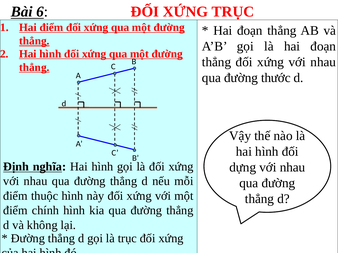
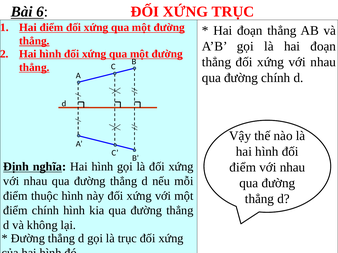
đường thước: thước -> chính
dựng at (243, 168): dựng -> điểm
